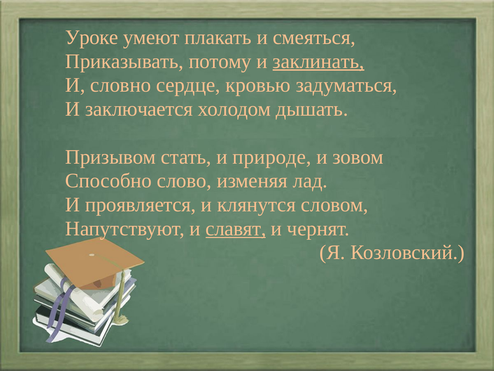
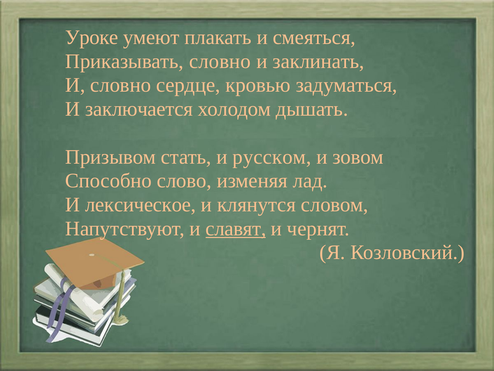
Приказывать потому: потому -> словно
заклинать underline: present -> none
природе: природе -> русском
проявляется: проявляется -> лексическое
